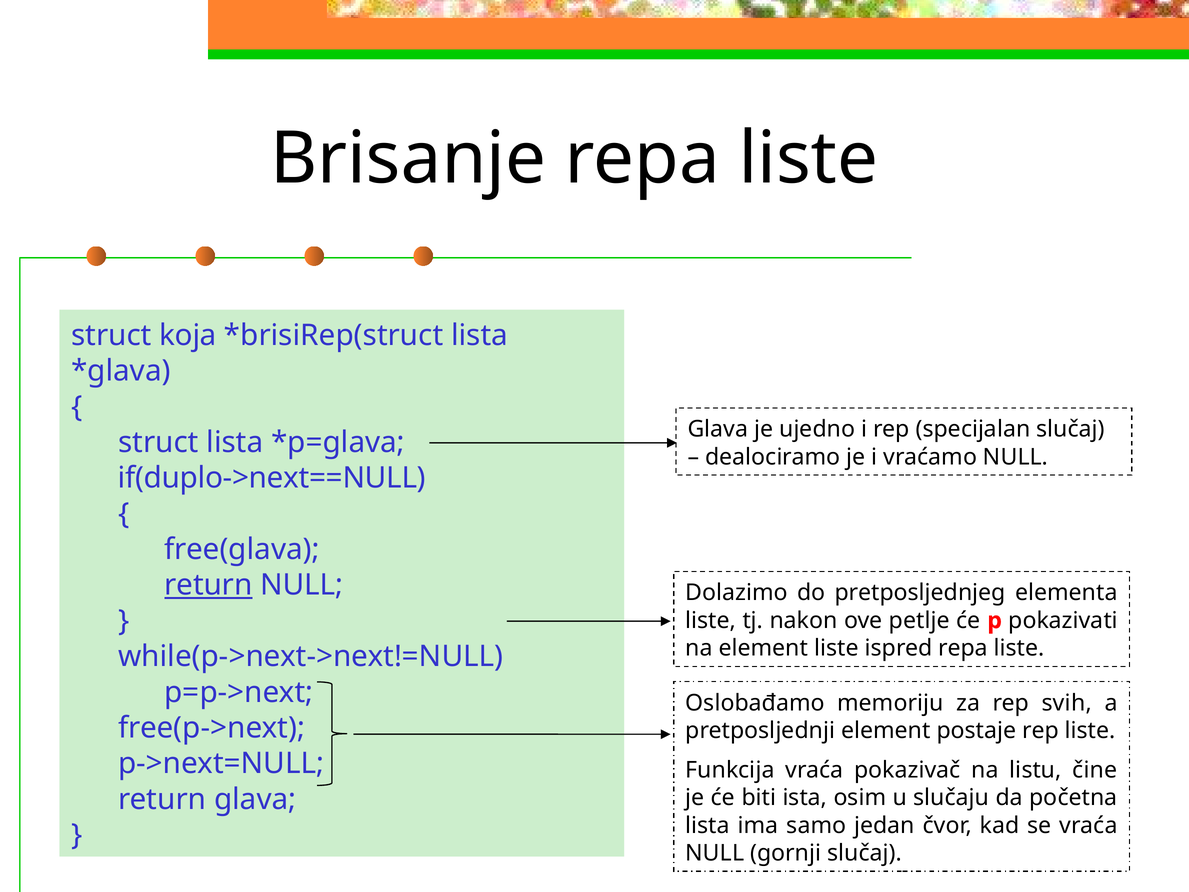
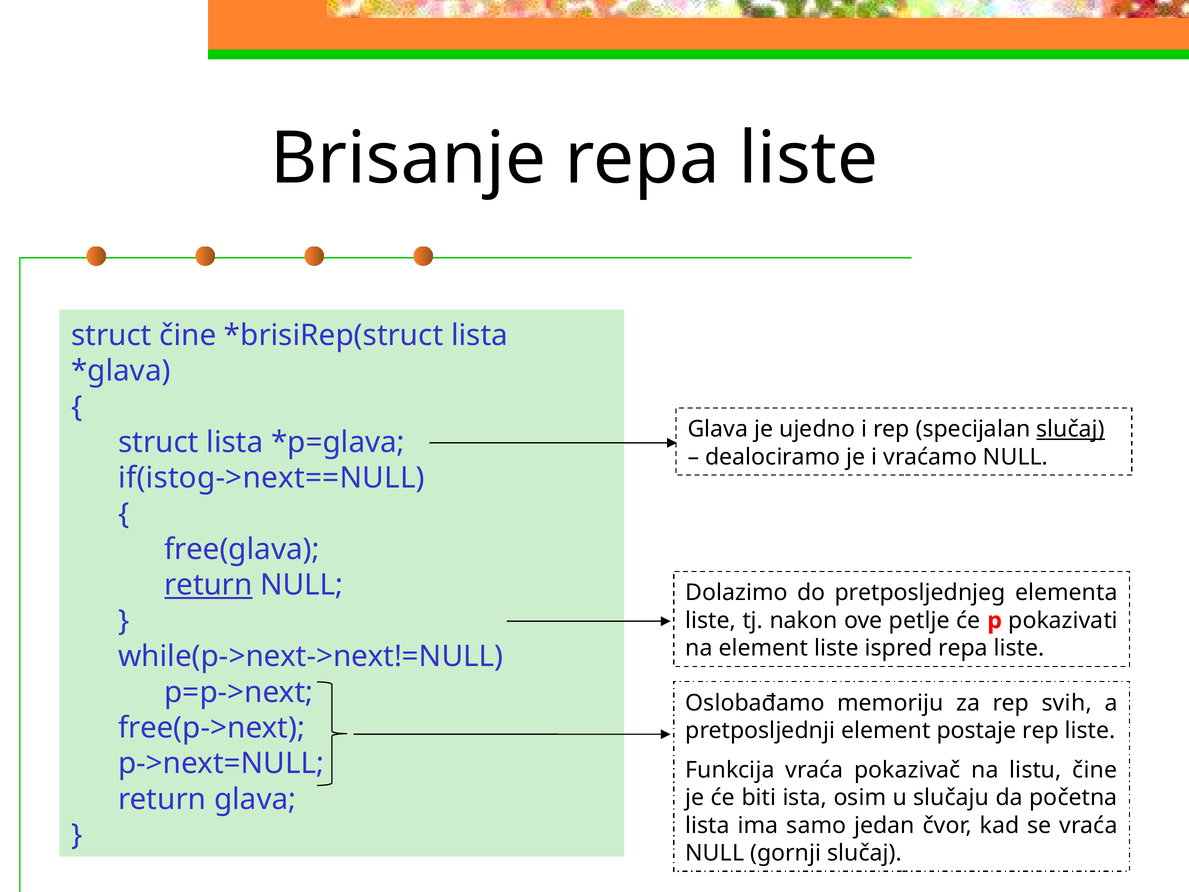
struct koja: koja -> čine
slučaj at (1071, 429) underline: none -> present
if(duplo->next==NULL: if(duplo->next==NULL -> if(istog->next==NULL
